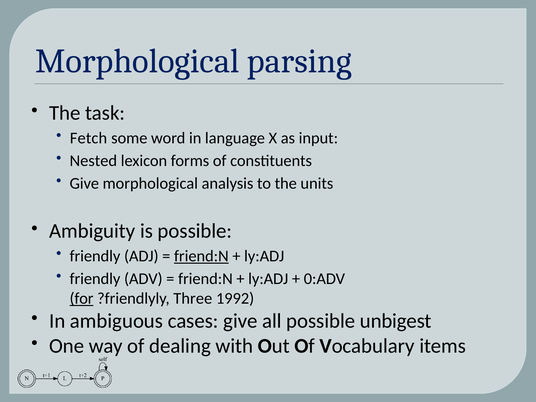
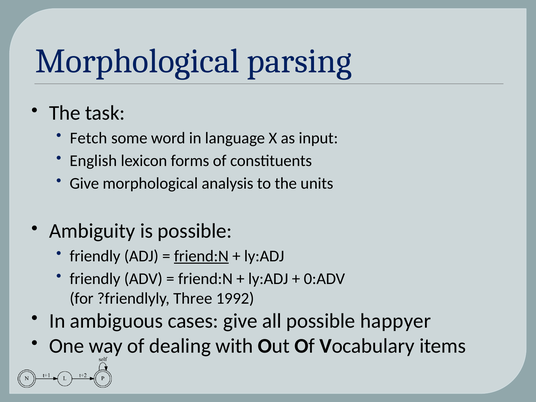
Nested: Nested -> English
for underline: present -> none
unbigest: unbigest -> happyer
